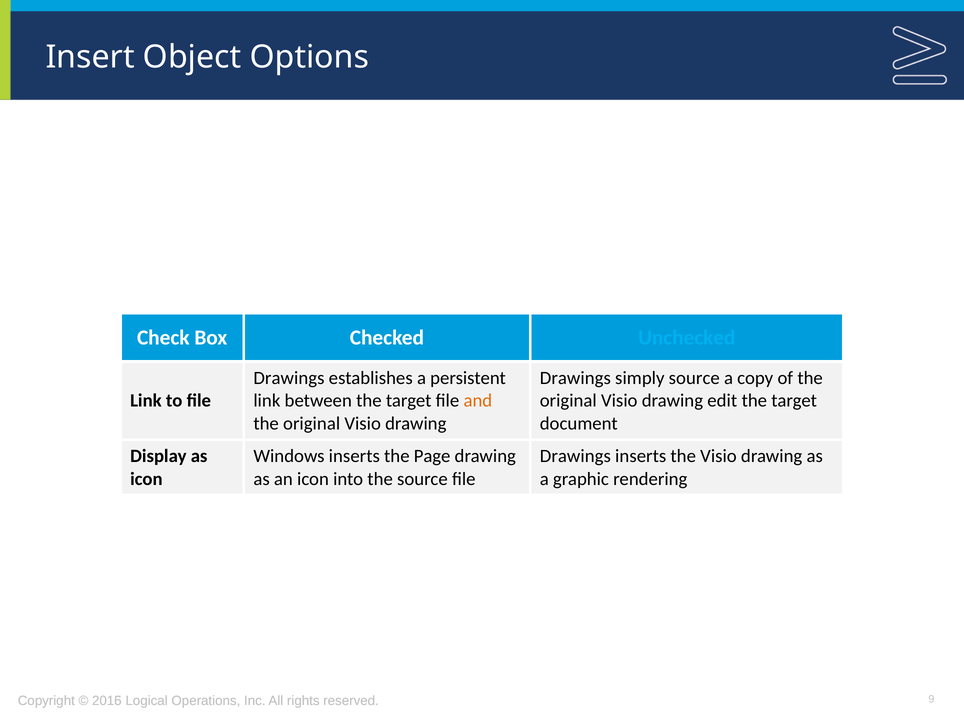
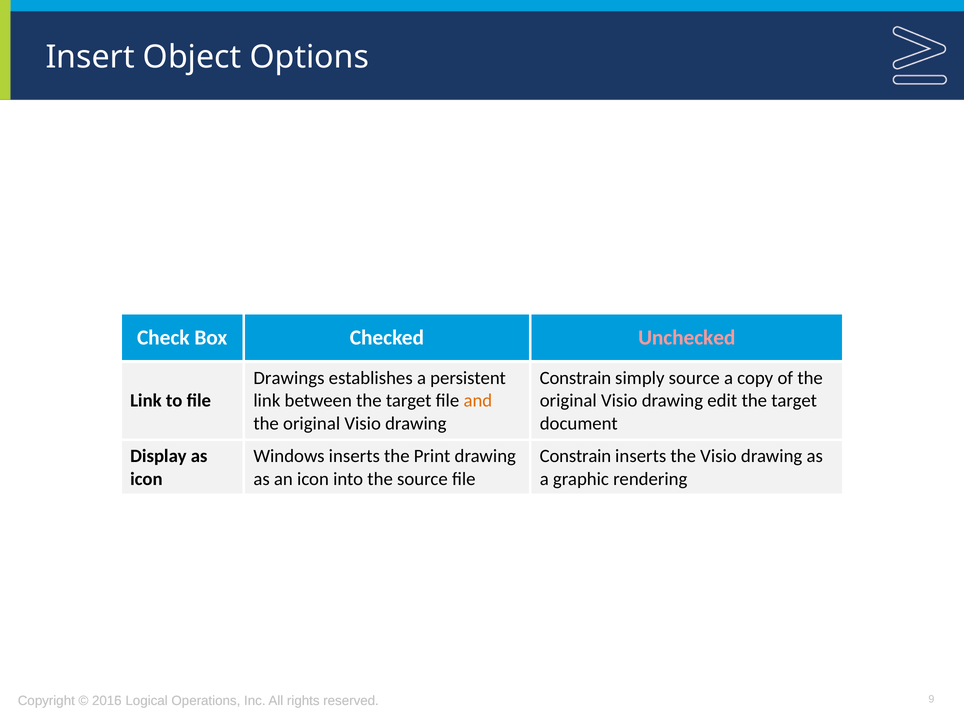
Unchecked colour: light blue -> pink
Drawings at (575, 378): Drawings -> Constrain
Page: Page -> Print
Drawings at (575, 456): Drawings -> Constrain
